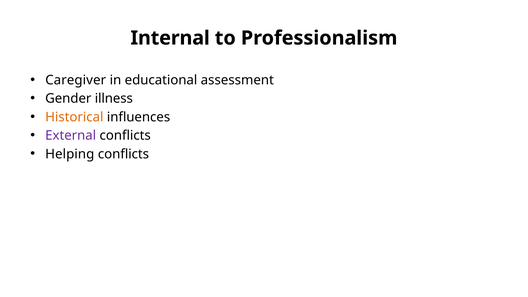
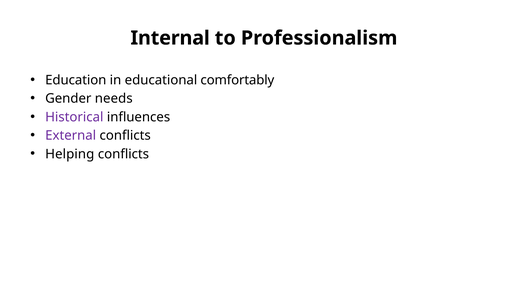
Caregiver: Caregiver -> Education
assessment: assessment -> comfortably
illness: illness -> needs
Historical colour: orange -> purple
